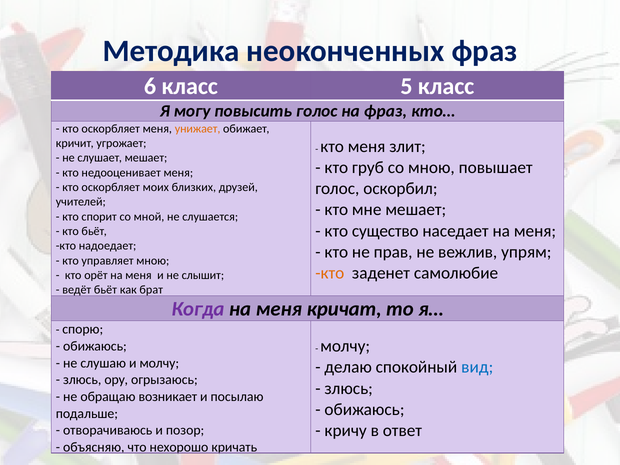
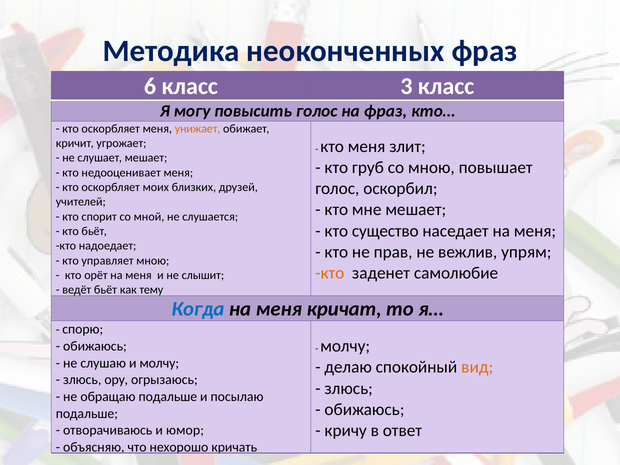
5: 5 -> 3
брат: брат -> тему
Когда colour: purple -> blue
вид colour: blue -> orange
обращаю возникает: возникает -> подальше
позор: позор -> юмор
